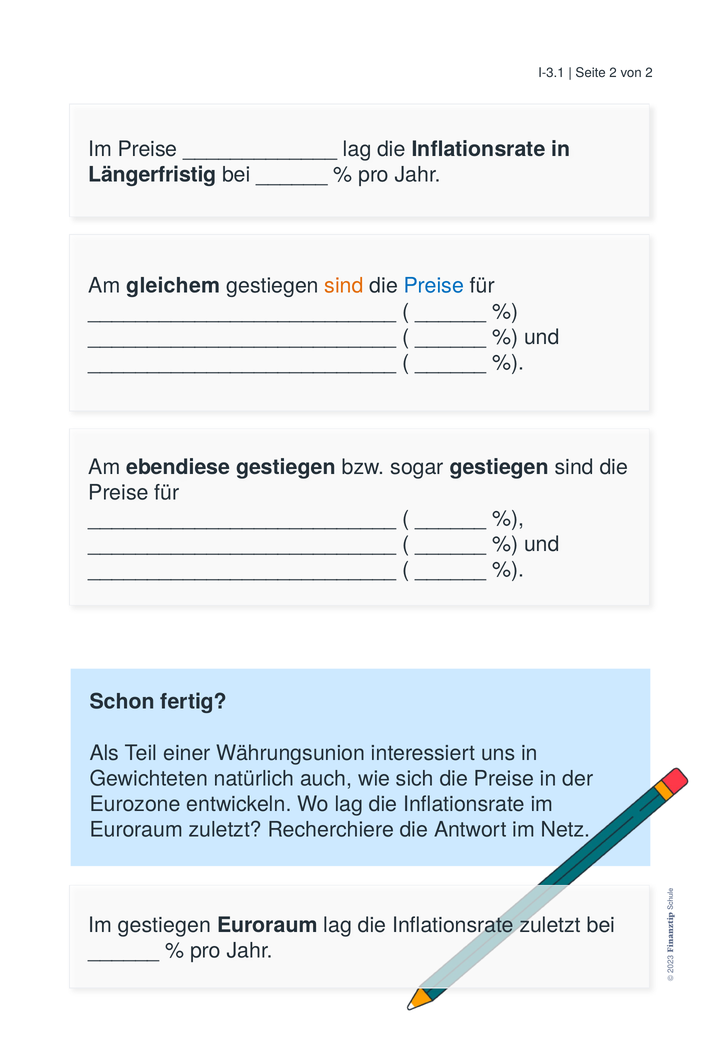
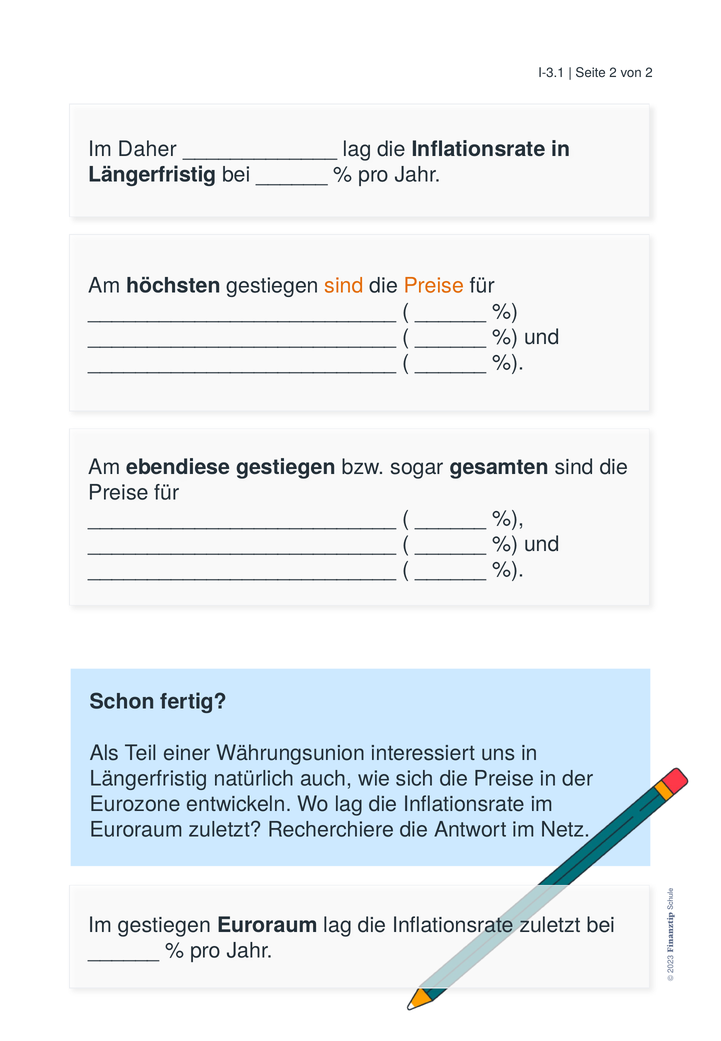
Im Preise: Preise -> Daher
gleichem: gleichem -> höchsten
Preise at (434, 286) colour: blue -> orange
sogar gestiegen: gestiegen -> gesamten
Gewichteten at (149, 779): Gewichteten -> Längerfristig
